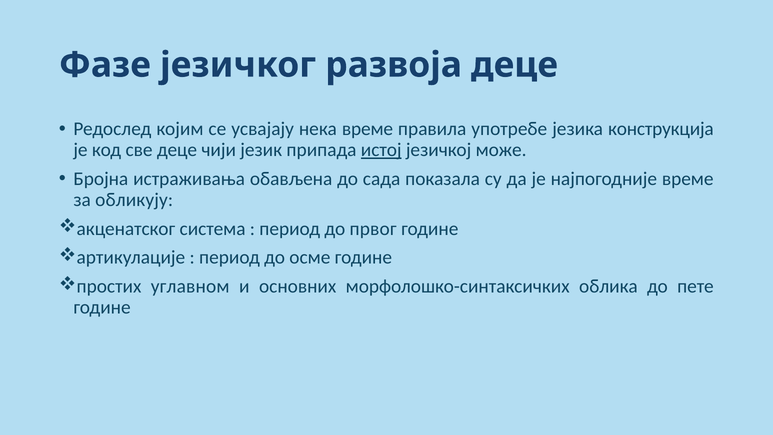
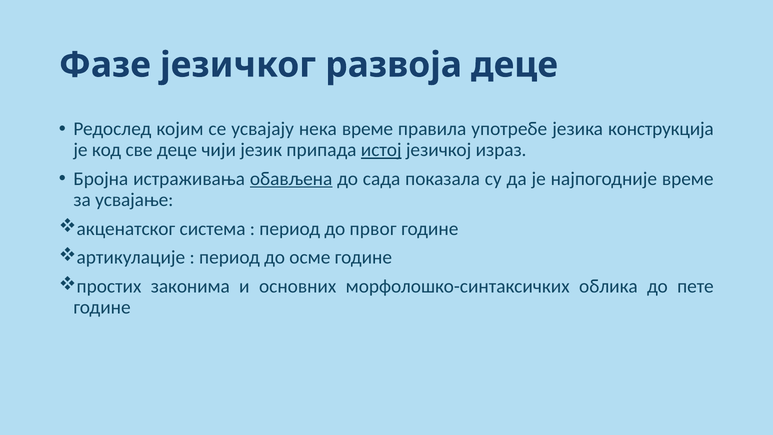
може: може -> израз
обављена underline: none -> present
обликују: обликују -> усвајање
углавном: углавном -> законима
